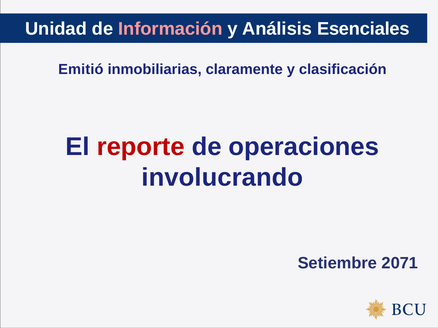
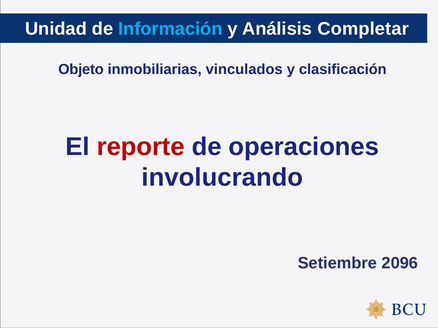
Información colour: pink -> light blue
Esenciales: Esenciales -> Completar
Emitió: Emitió -> Objeto
claramente: claramente -> vinculados
2071: 2071 -> 2096
